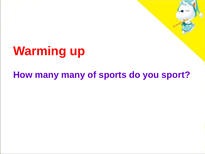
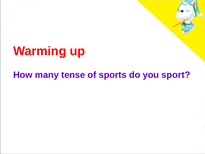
many many: many -> tense
